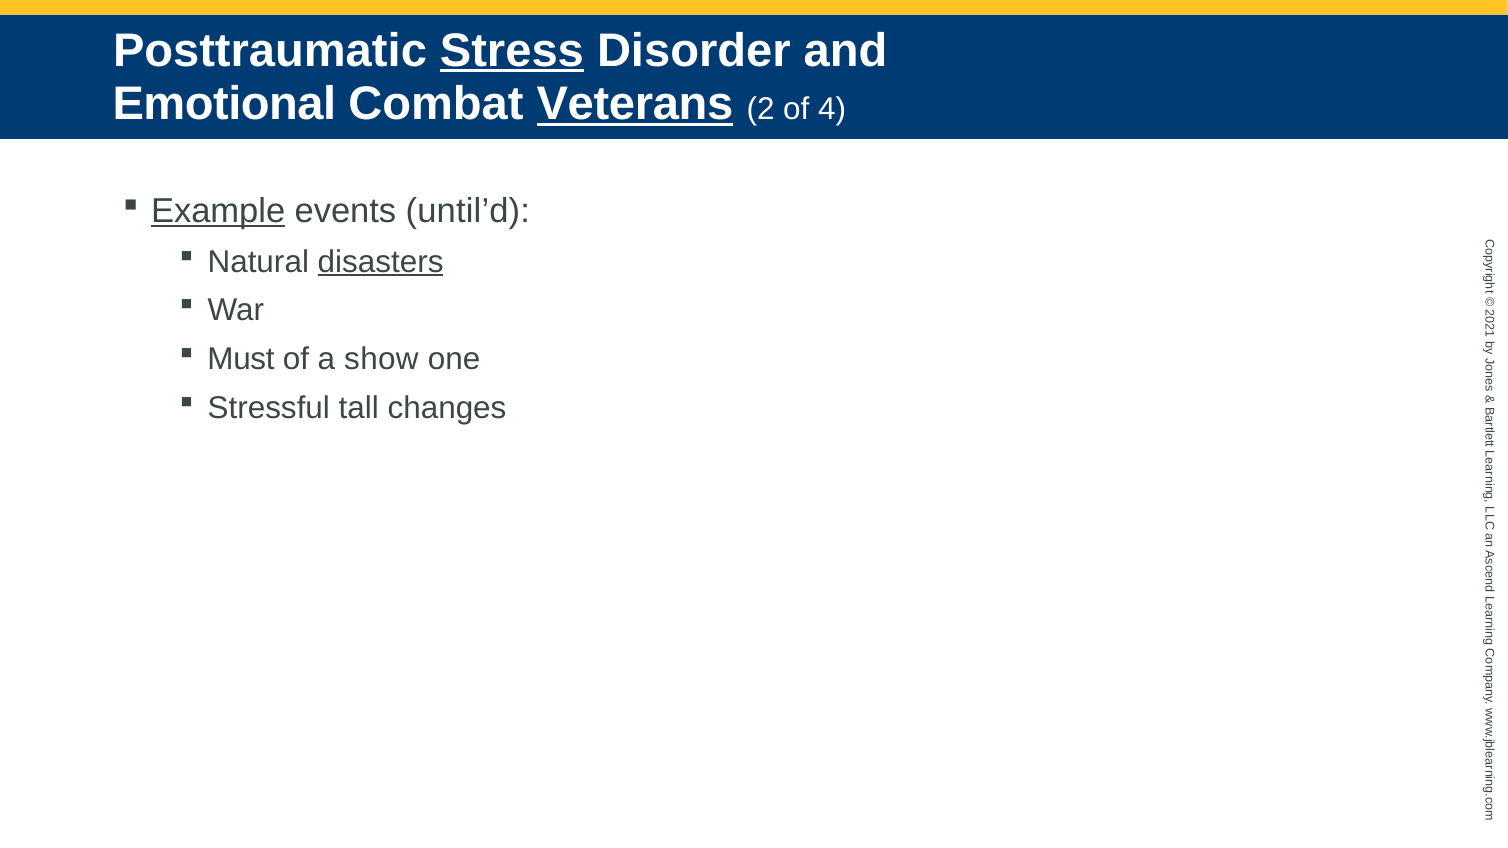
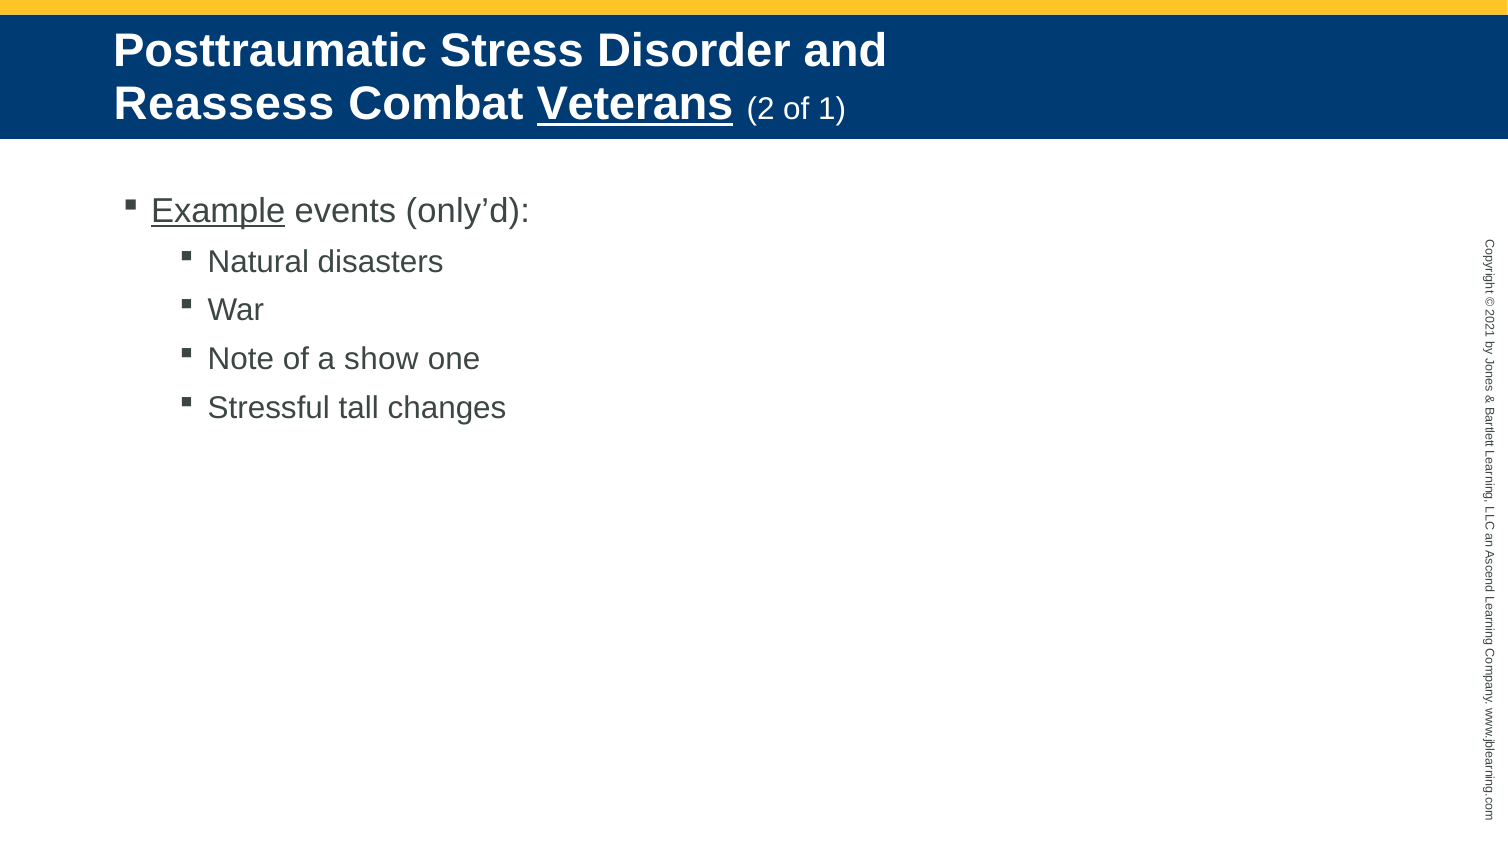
Stress underline: present -> none
Emotional: Emotional -> Reassess
of 4: 4 -> 1
until’d: until’d -> only’d
disasters underline: present -> none
Must: Must -> Note
